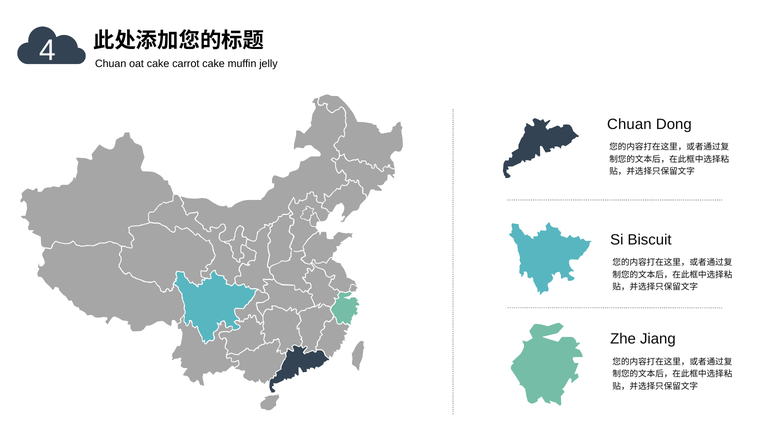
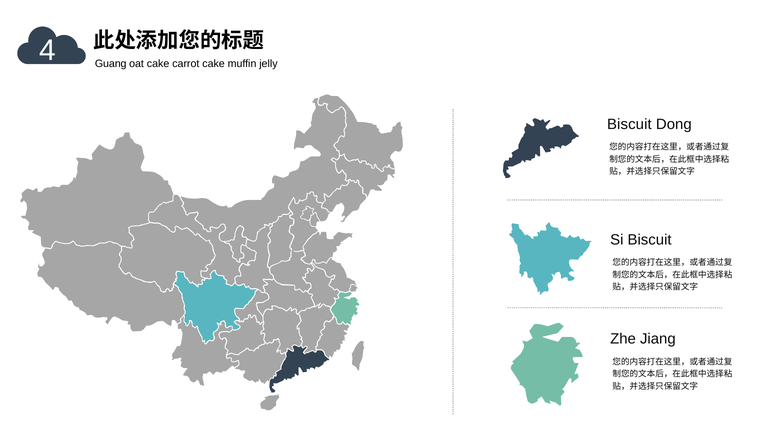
Chuan at (111, 64): Chuan -> Guang
Chuan at (629, 124): Chuan -> Biscuit
